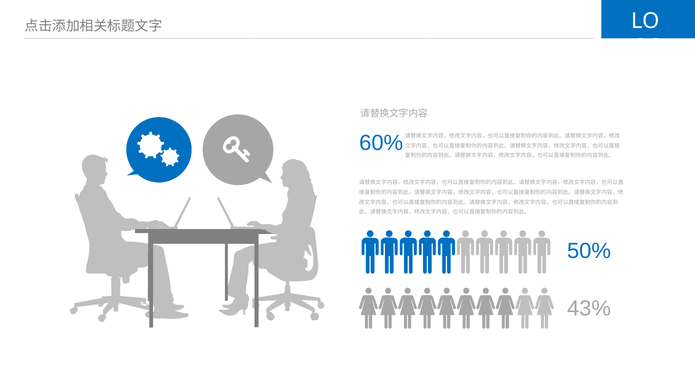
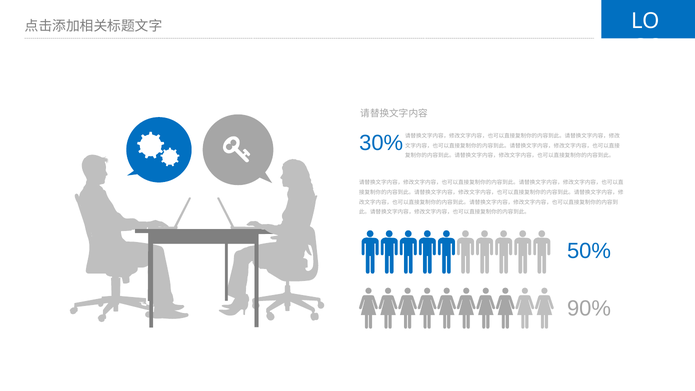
60%: 60% -> 30%
43%: 43% -> 90%
